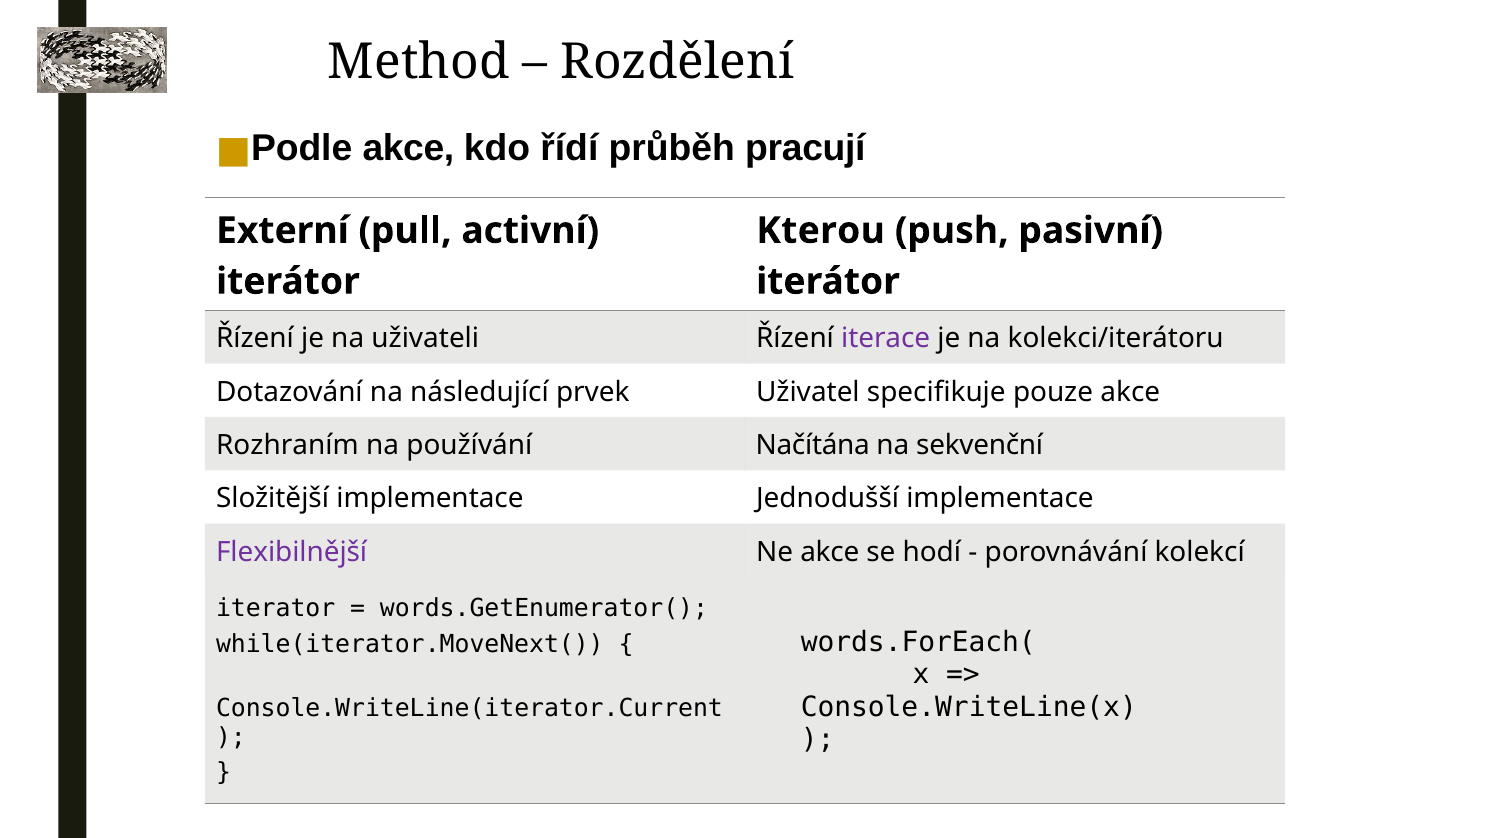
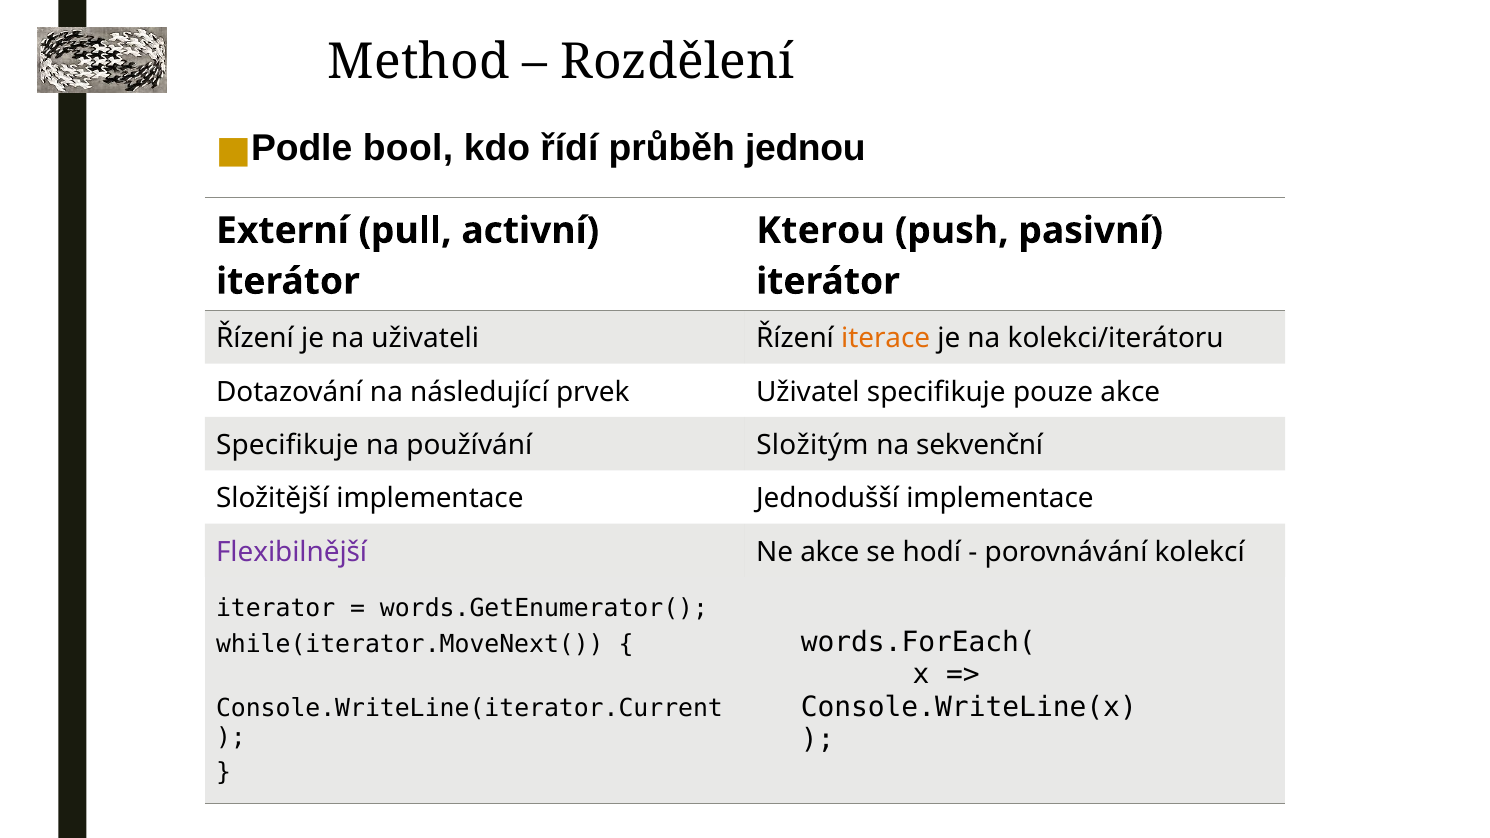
akce at (408, 148): akce -> bool
pracují: pracují -> jednou
iterace colour: purple -> orange
Rozhraním at (287, 445): Rozhraním -> Specifikuje
Načítána: Načítána -> Složitým
